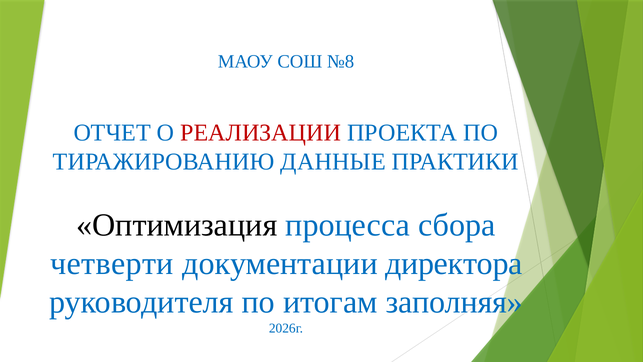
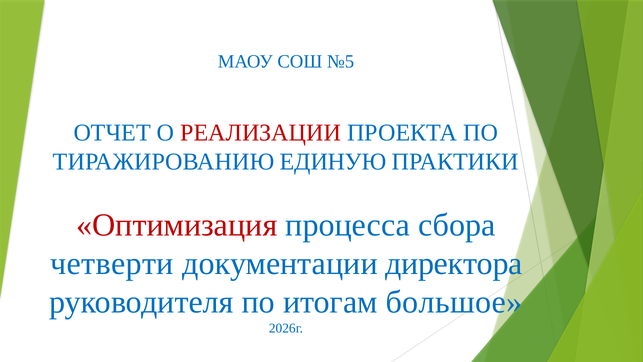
№8: №8 -> №5
ДАННЫЕ: ДАННЫЕ -> ЕДИНУЮ
Оптимизация colour: black -> red
заполняя: заполняя -> большое
